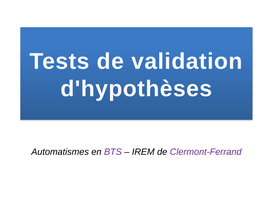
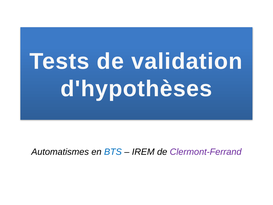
BTS colour: purple -> blue
